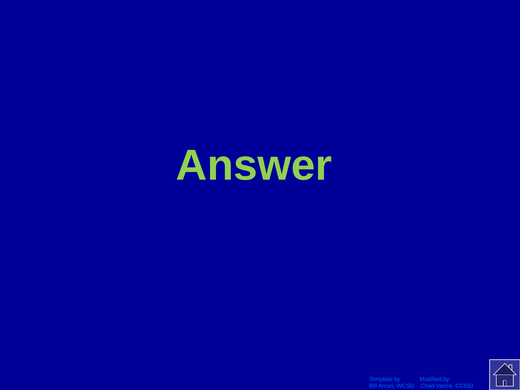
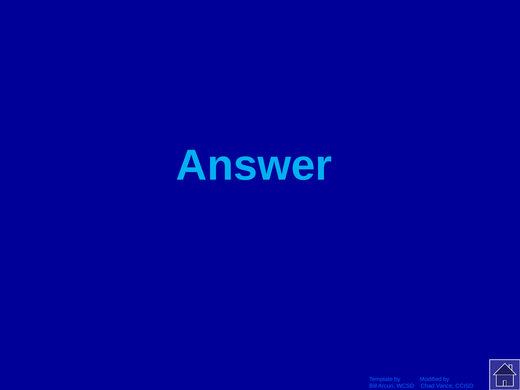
Answer colour: light green -> light blue
